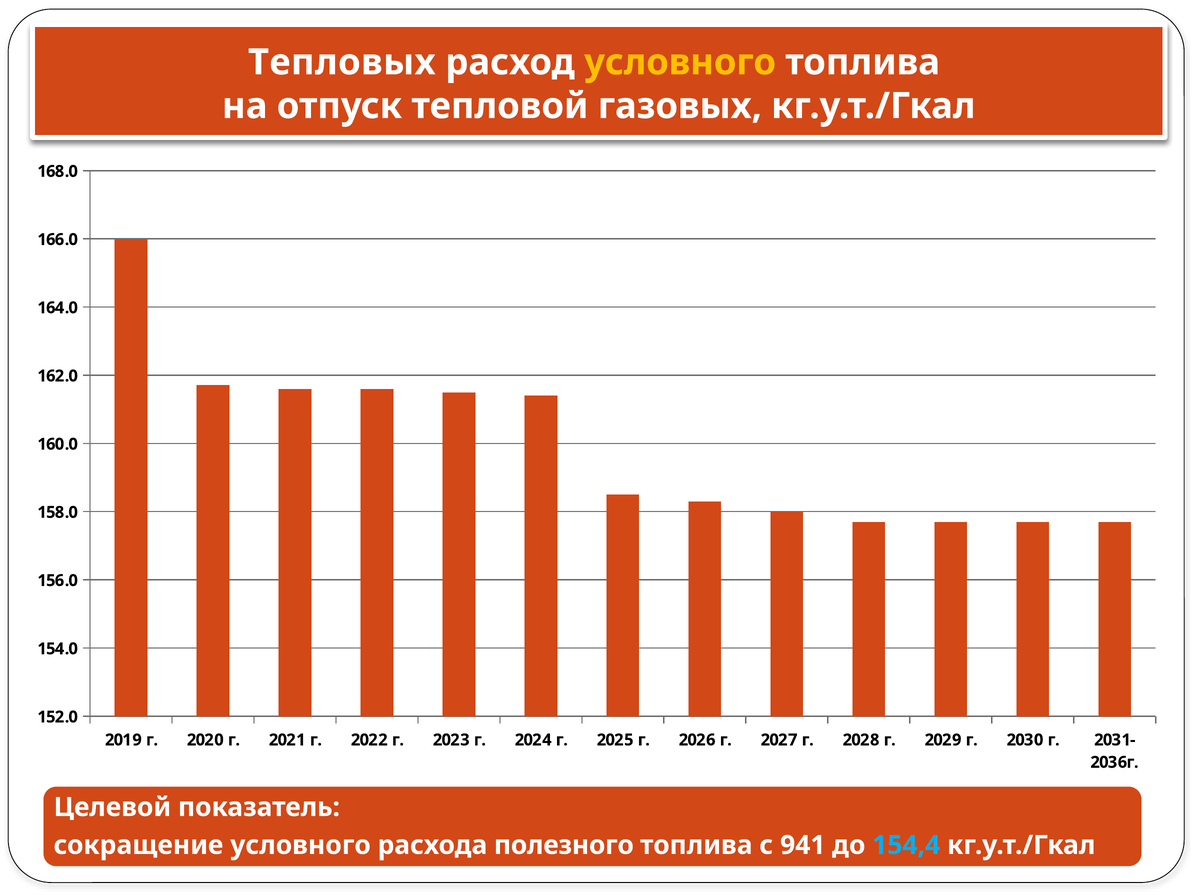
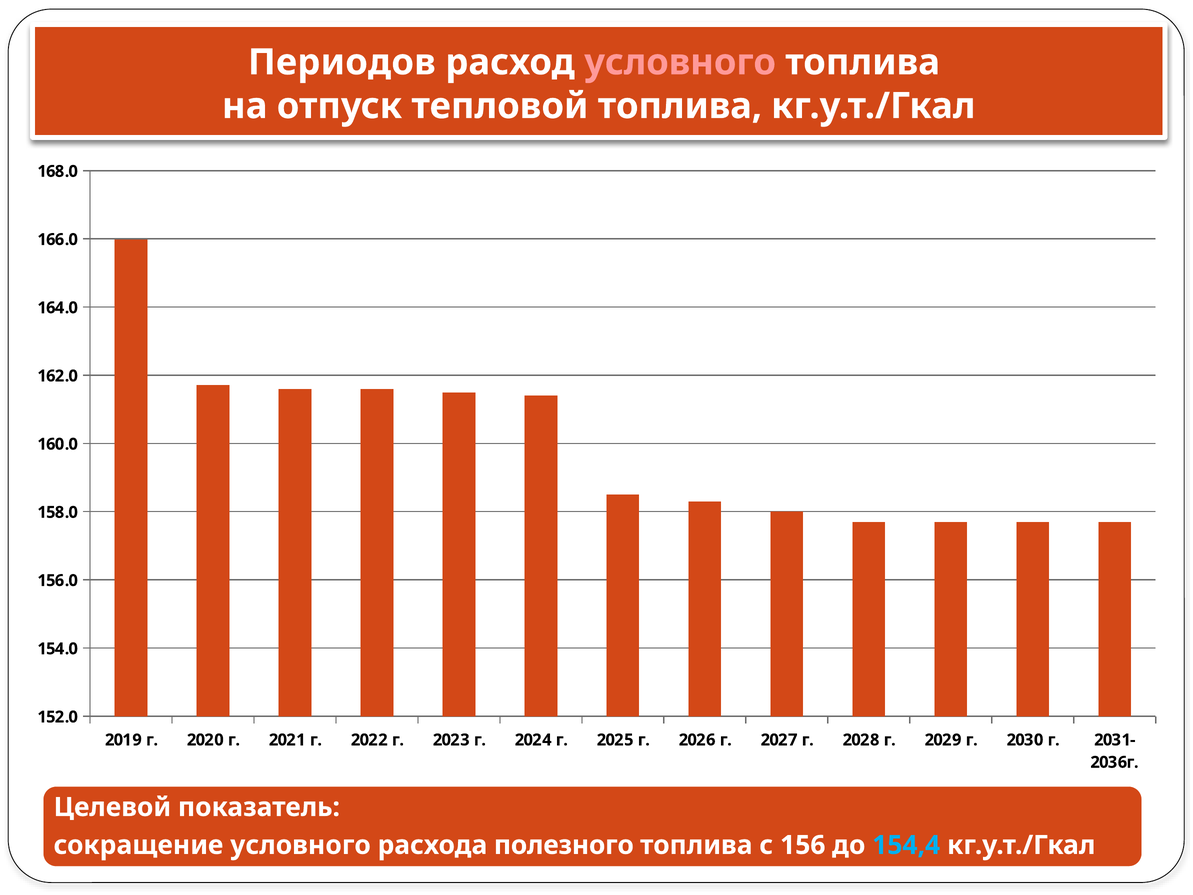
Тепловых: Тепловых -> Периодов
условного at (680, 62) colour: yellow -> pink
тепловой газовых: газовых -> топлива
941: 941 -> 156
